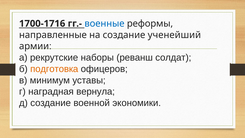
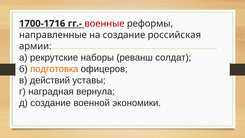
военные colour: blue -> red
ученейший: ученейший -> российская
минимум: минимум -> действий
